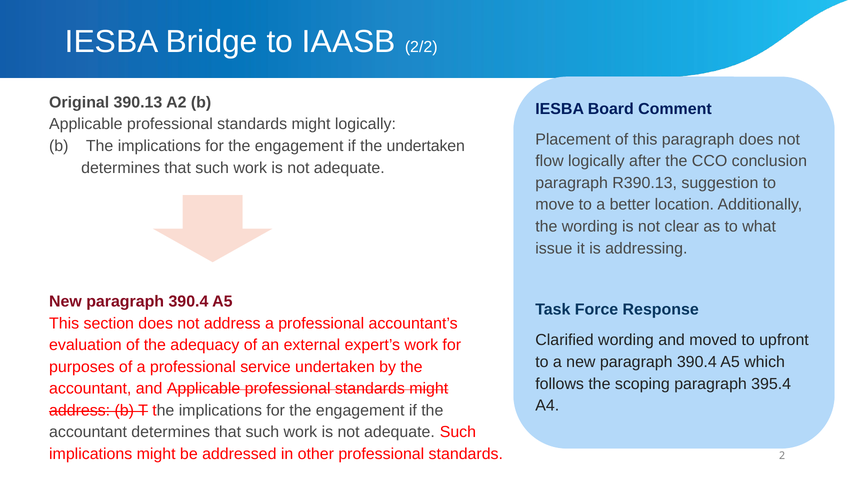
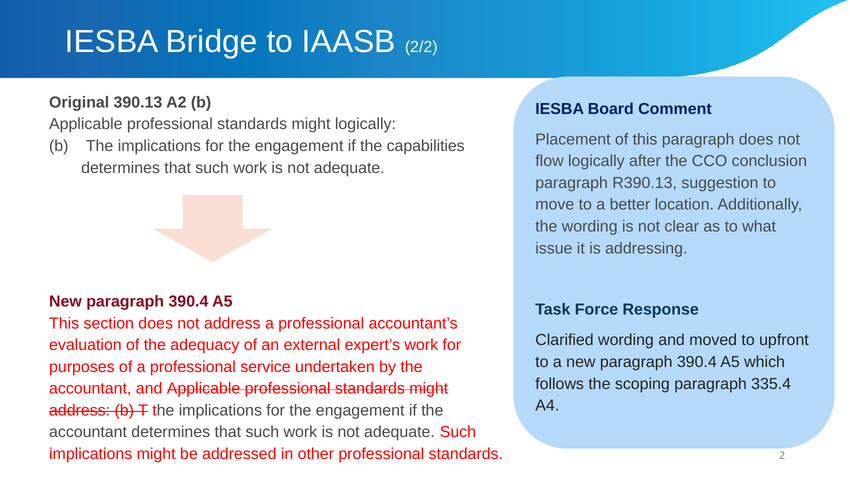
the undertaken: undertaken -> capabilities
395.4: 395.4 -> 335.4
